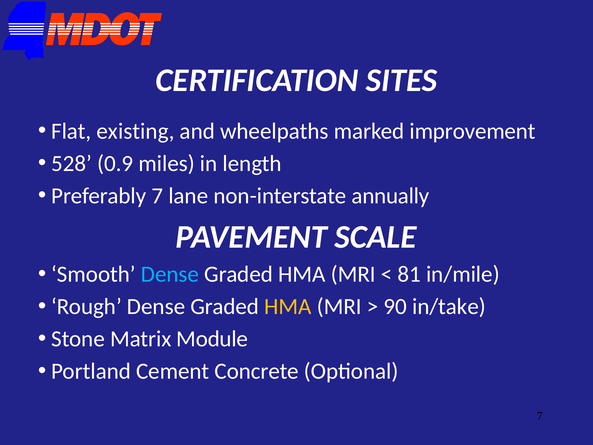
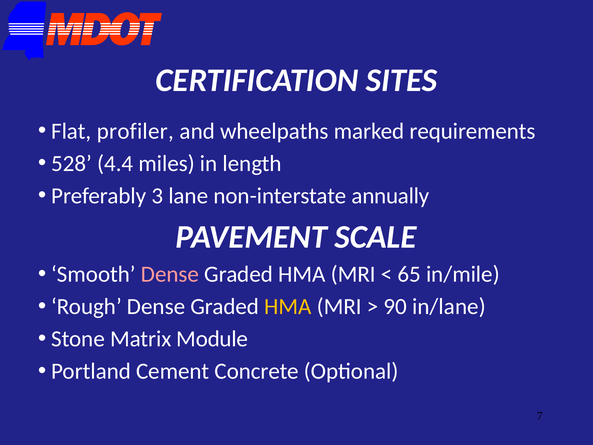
existing: existing -> profiler
improvement: improvement -> requirements
0.9: 0.9 -> 4.4
Preferably 7: 7 -> 3
Dense at (170, 274) colour: light blue -> pink
81: 81 -> 65
in/take: in/take -> in/lane
